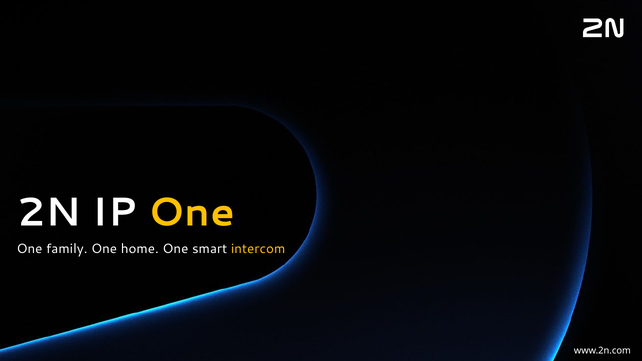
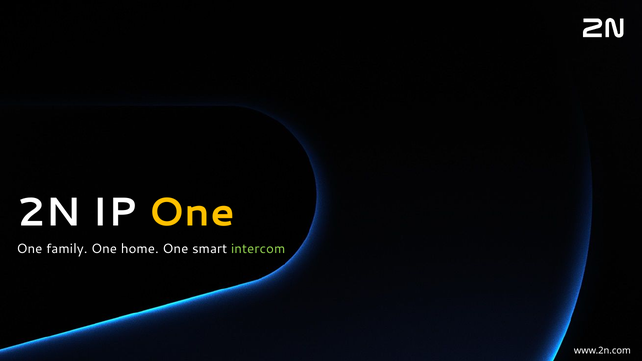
intercom colour: yellow -> light green
